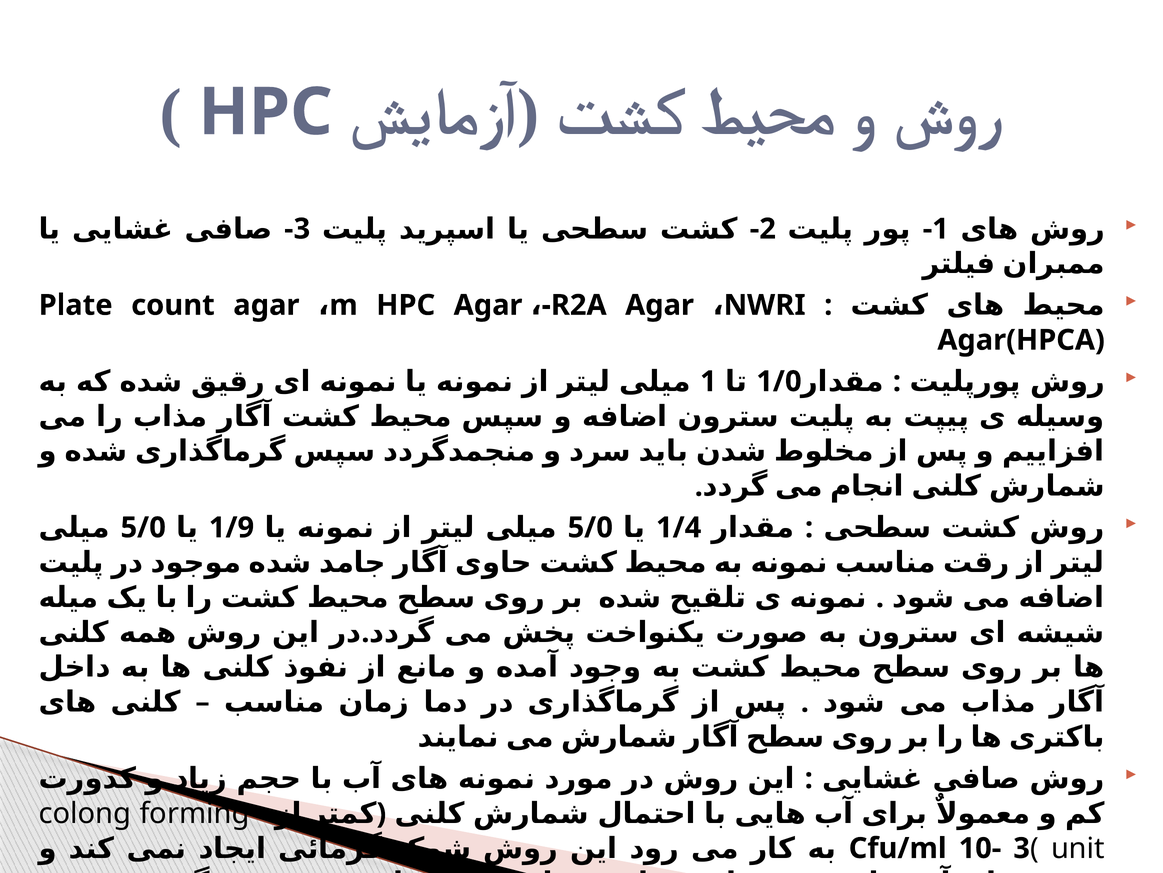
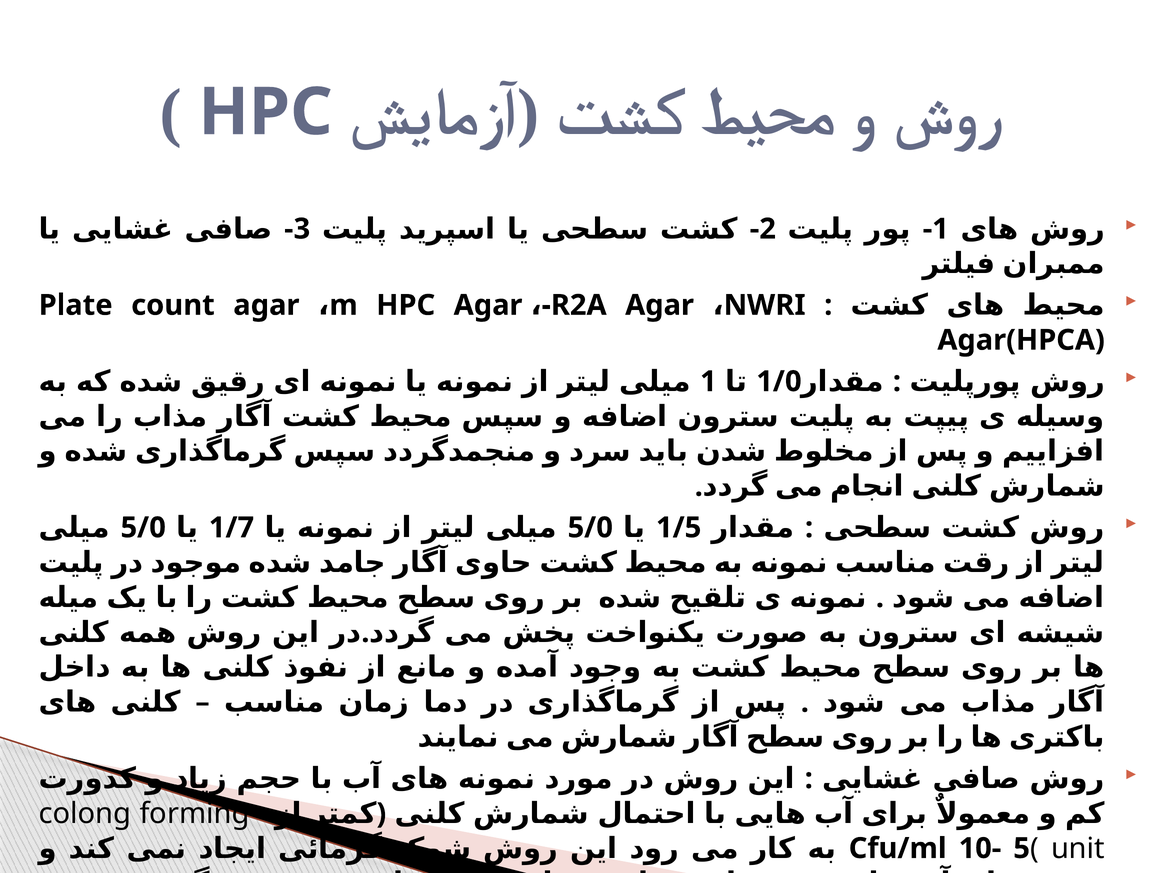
1/9: 1/9 -> 1/7
1/4: 1/4 -> 1/5
10- 3: 3 -> 5
